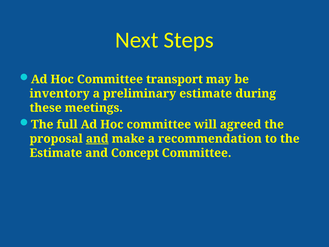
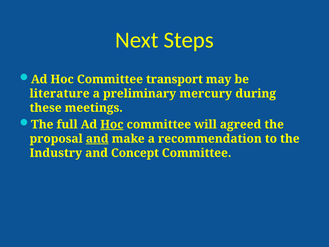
inventory: inventory -> literature
preliminary estimate: estimate -> mercury
Hoc at (112, 124) underline: none -> present
Estimate at (56, 153): Estimate -> Industry
